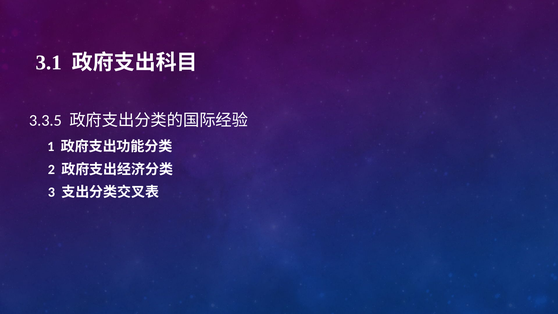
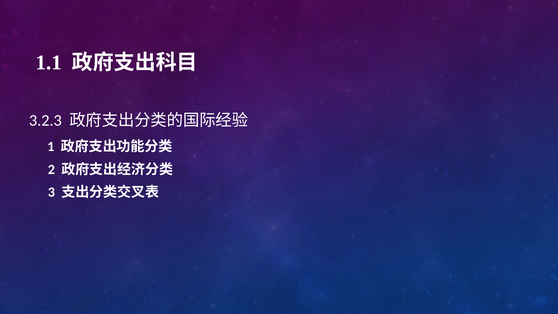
3.1: 3.1 -> 1.1
3.3.5: 3.3.5 -> 3.2.3
